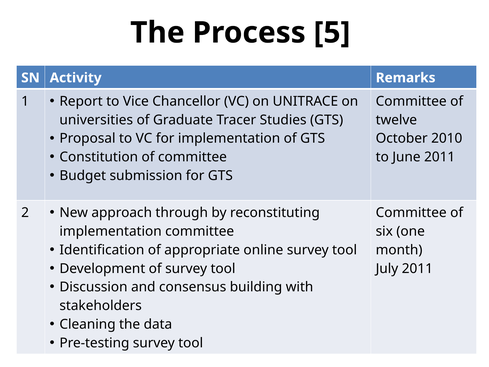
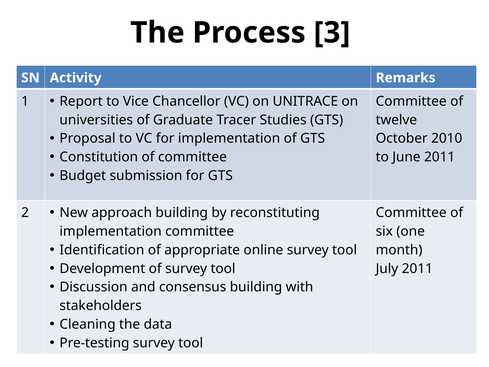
5: 5 -> 3
approach through: through -> building
